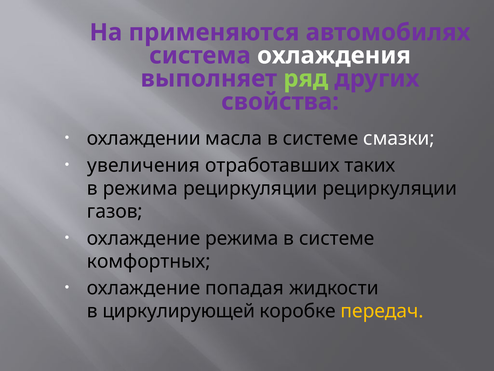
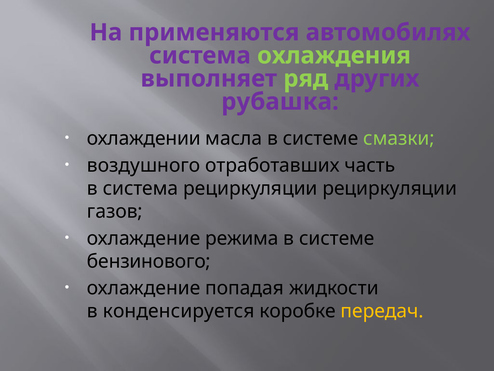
охлаждения colour: white -> light green
свойства: свойства -> рубашка
смазки colour: white -> light green
увеличения: увеличения -> воздушного
таких: таких -> часть
в режима: режима -> система
комфортных: комфортных -> бензинового
циркулирующей: циркулирующей -> конденсируется
